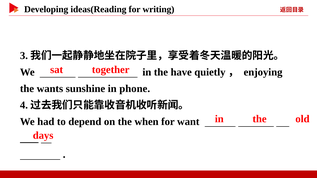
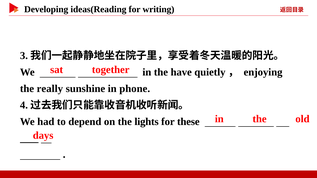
wants: wants -> really
when: when -> lights
want: want -> these
